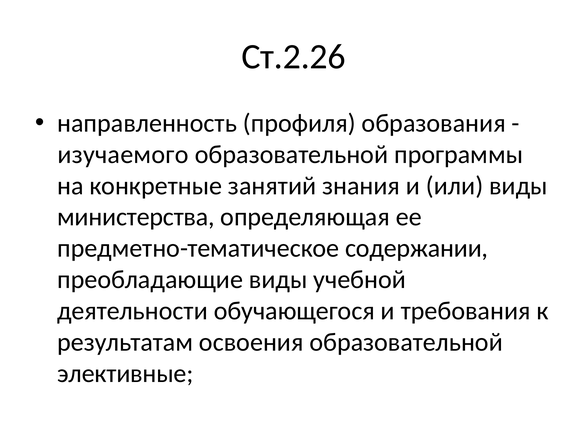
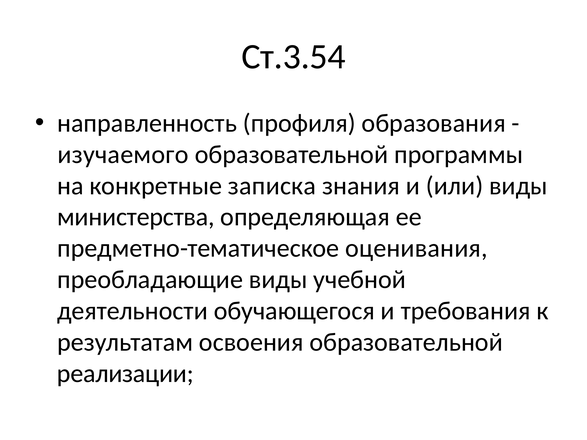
Ст.2.26: Ст.2.26 -> Ст.3.54
занятий: занятий -> записка
содержании: содержании -> оценивания
элективные: элективные -> реализации
